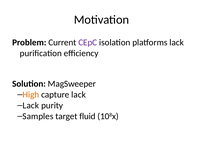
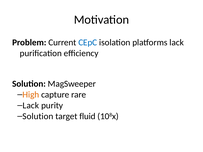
CEpC colour: purple -> blue
capture lack: lack -> rare
Samples at (38, 116): Samples -> Solution
